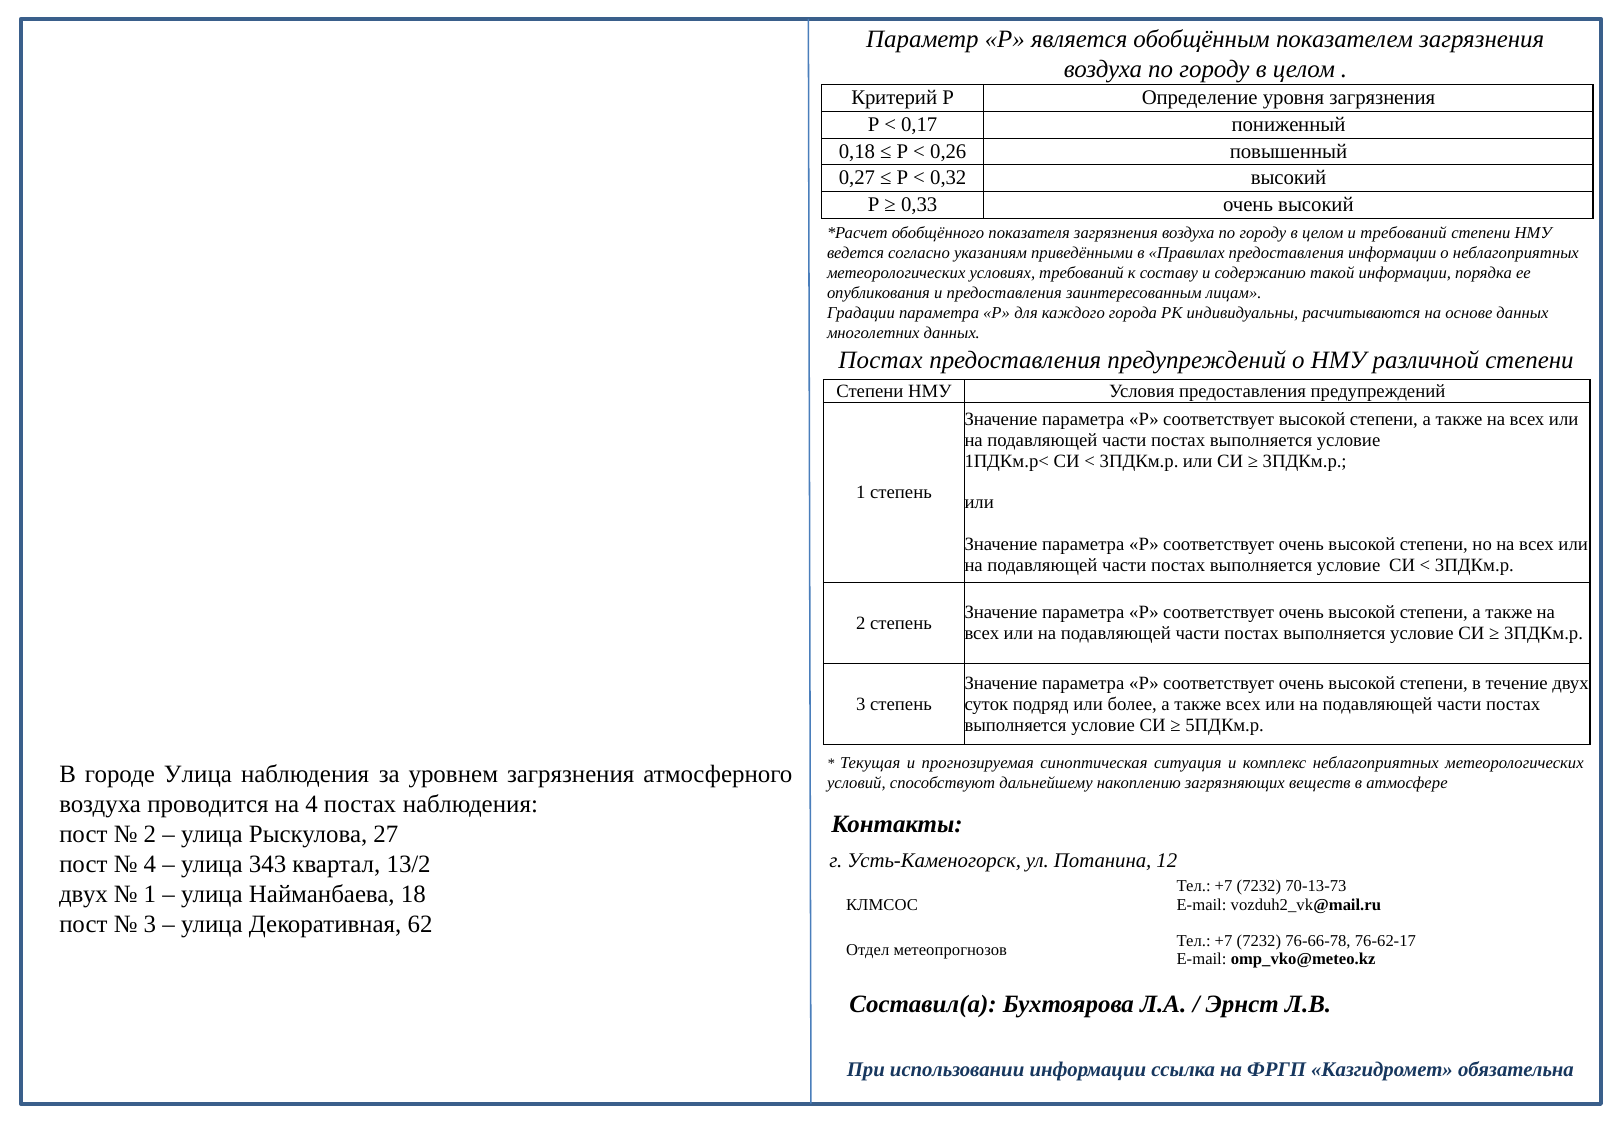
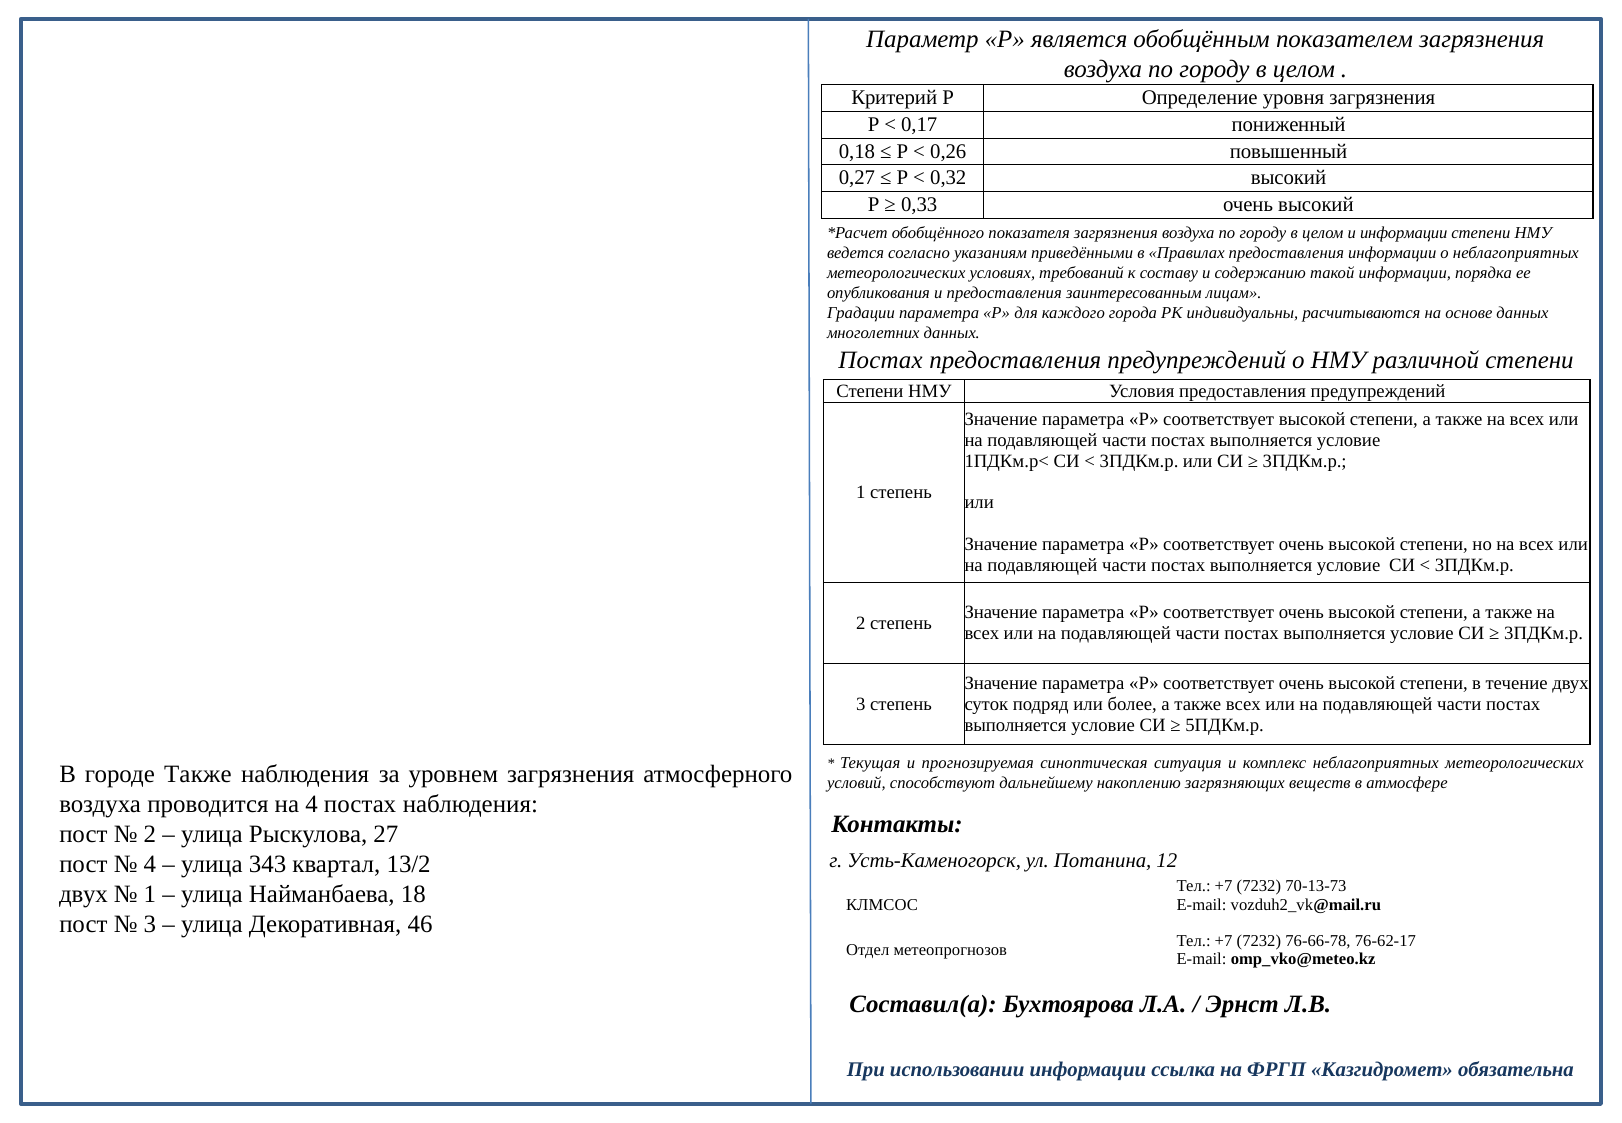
и требований: требований -> информации
городе Улица: Улица -> Также
62: 62 -> 46
